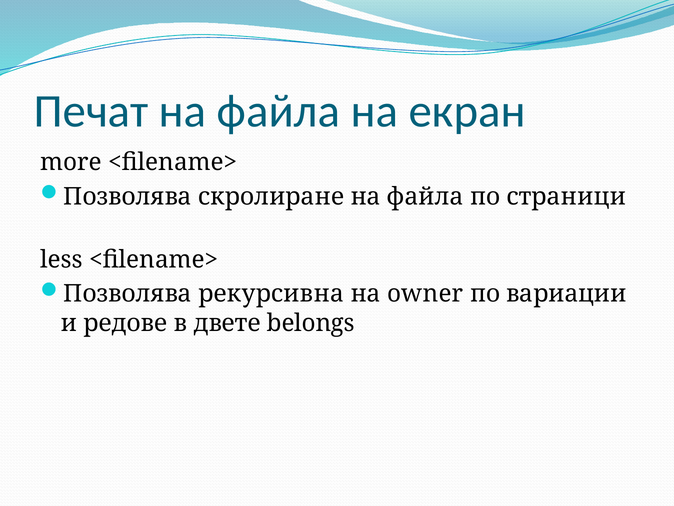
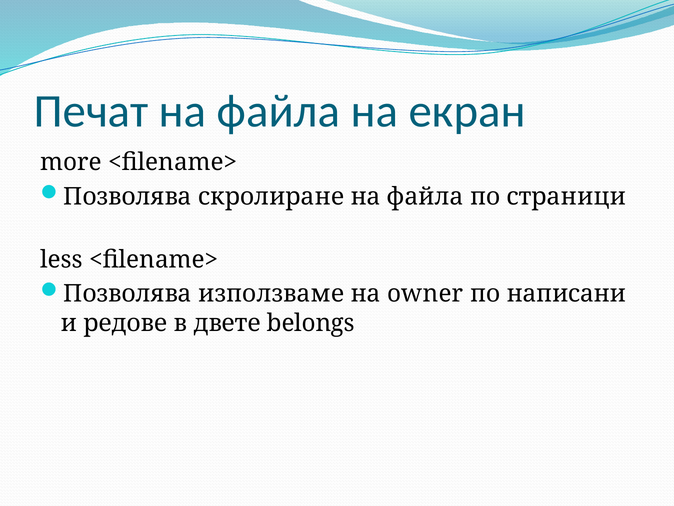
рекурсивна: рекурсивна -> използваме
вариации: вариации -> написани
